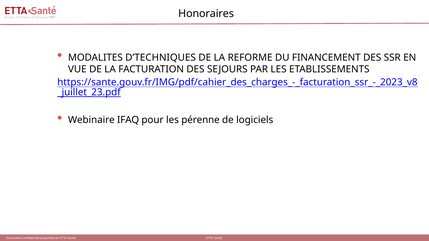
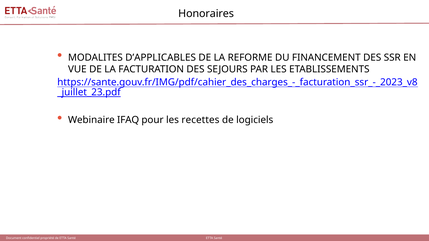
D’TECHNIQUES: D’TECHNIQUES -> D’APPLICABLES
pérenne: pérenne -> recettes
